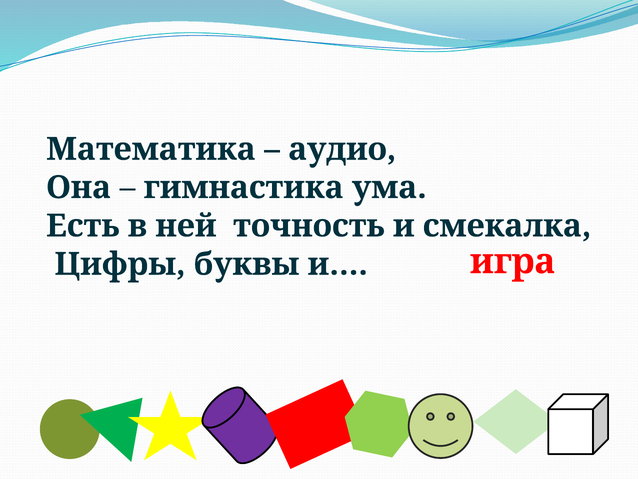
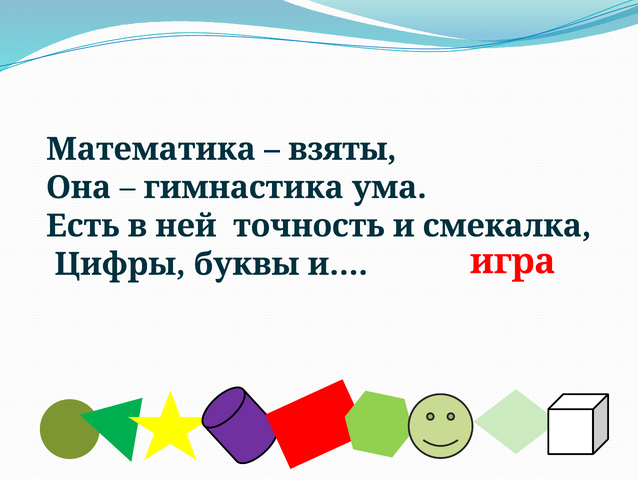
аудио: аудио -> взяты
